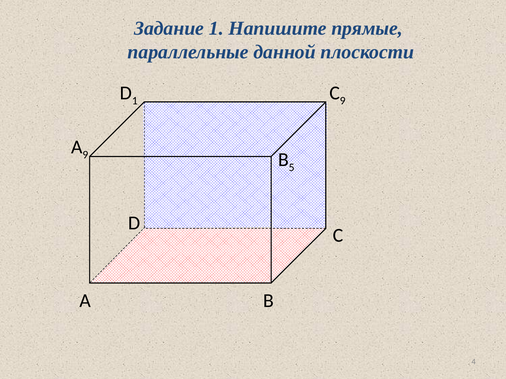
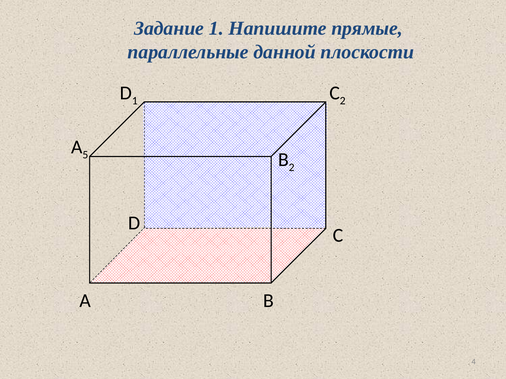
С 9: 9 -> 2
А 9: 9 -> 5
В 5: 5 -> 2
